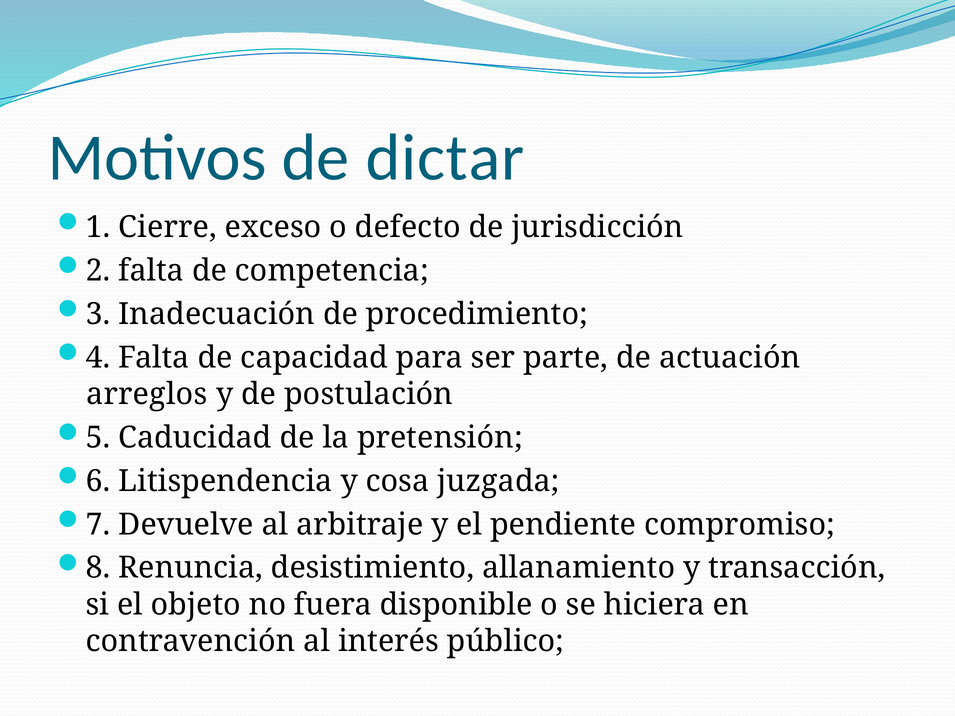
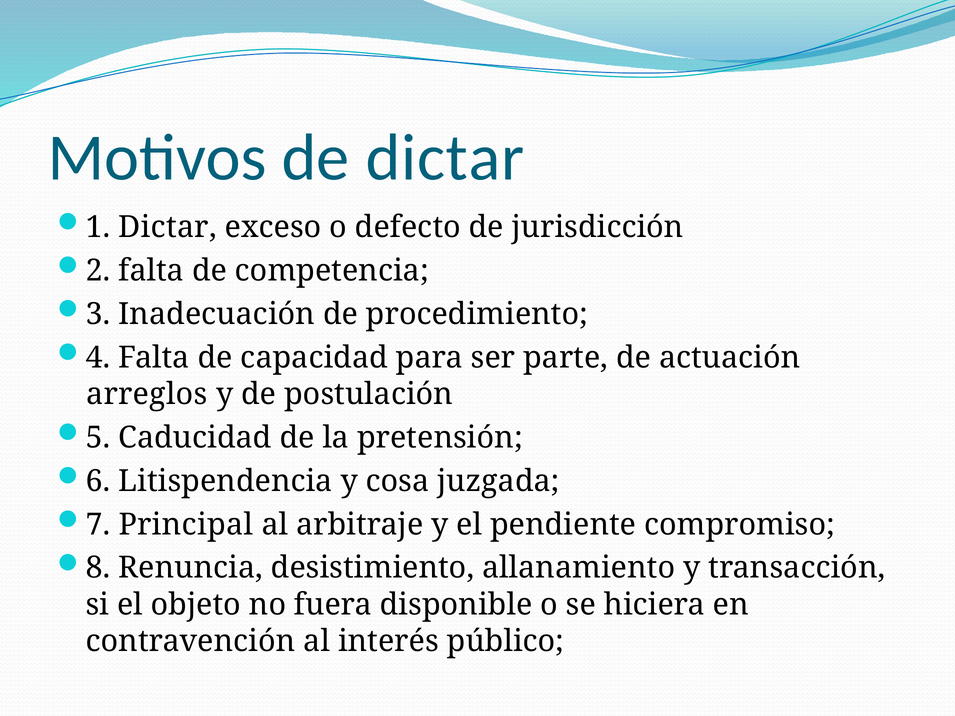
1 Cierre: Cierre -> Dictar
Devuelve: Devuelve -> Principal
